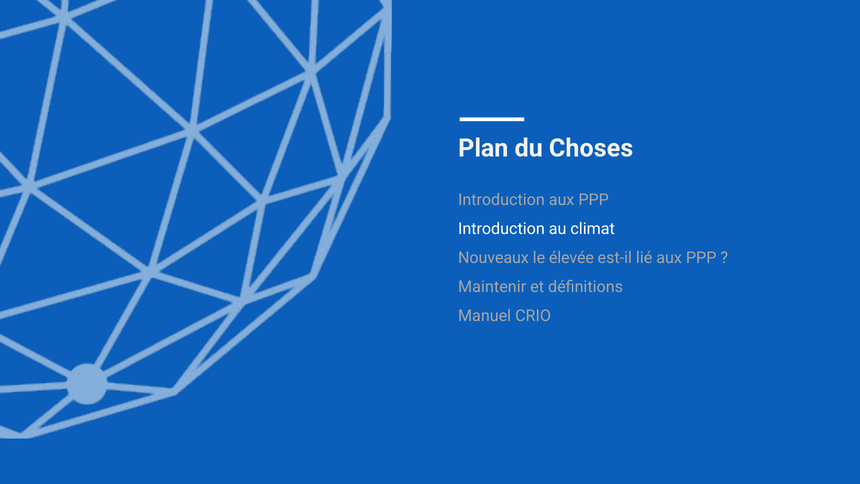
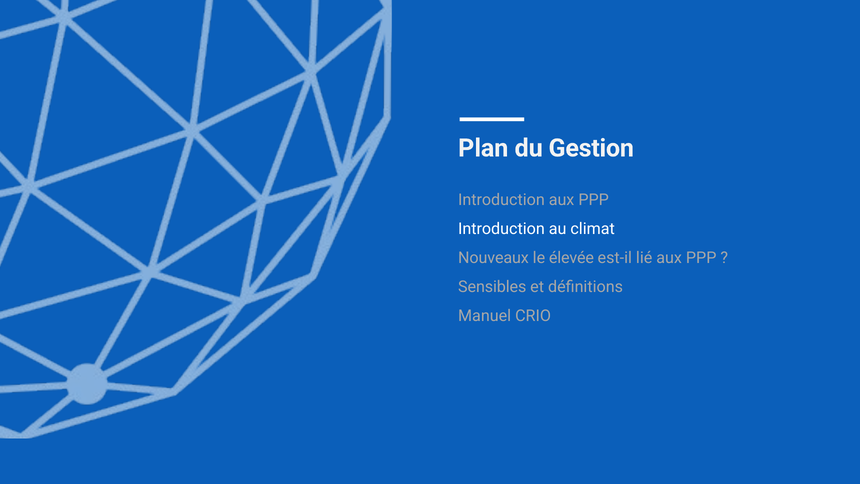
Choses: Choses -> Gestion
Maintenir: Maintenir -> Sensibles
